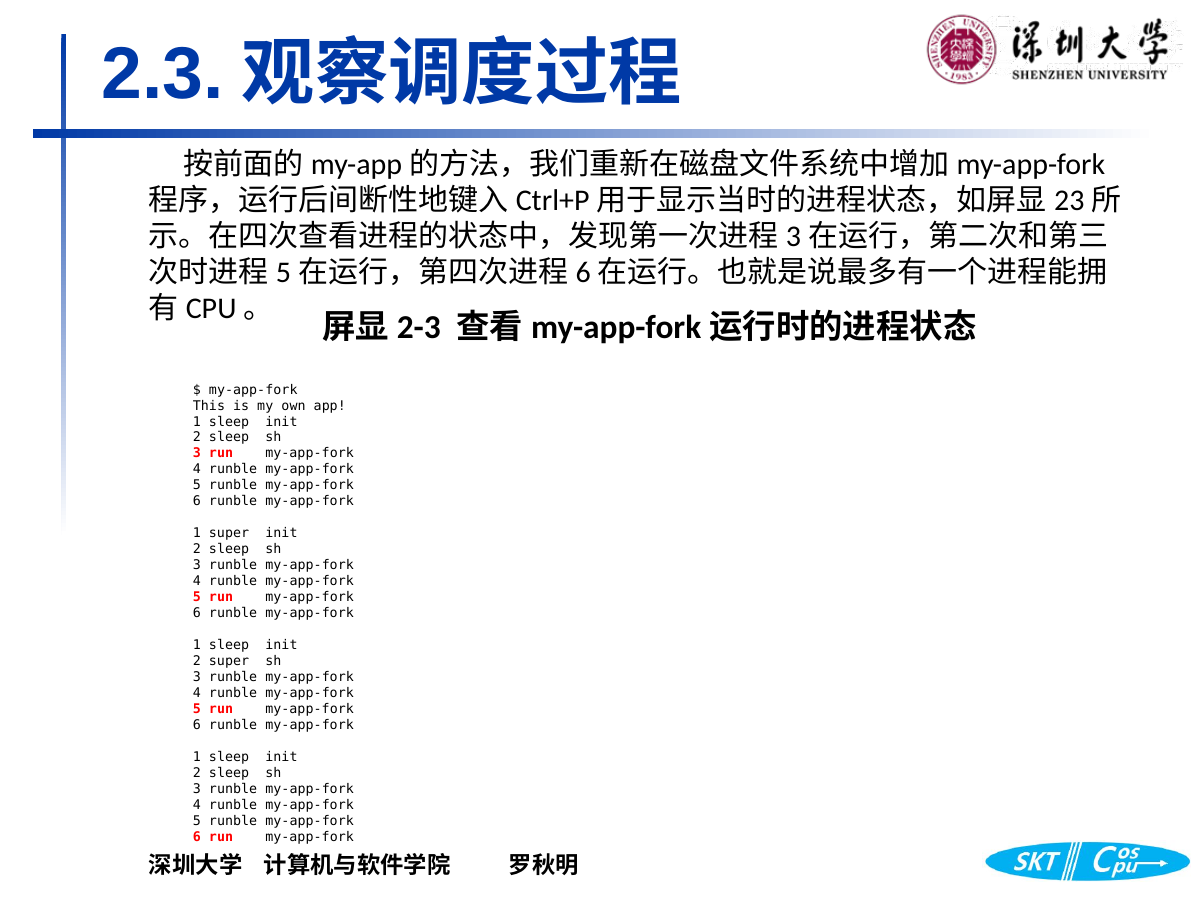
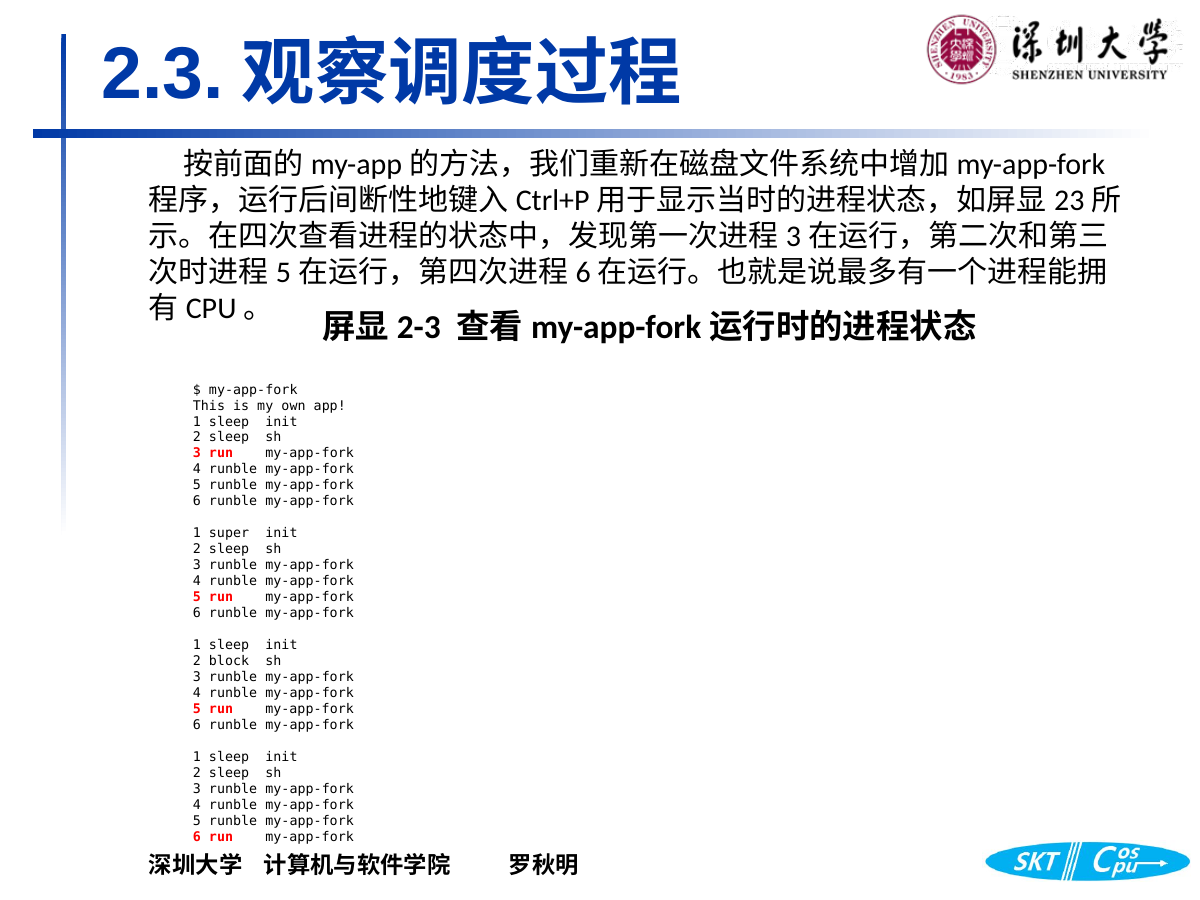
2 super: super -> block
